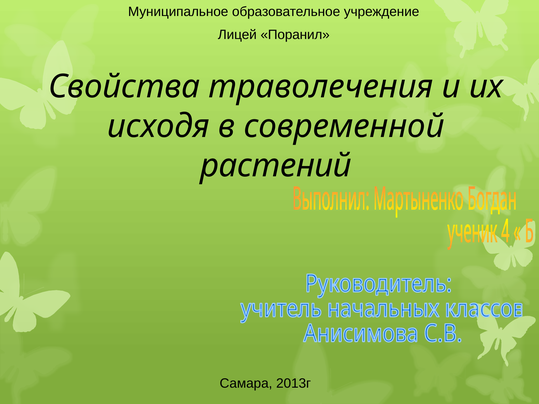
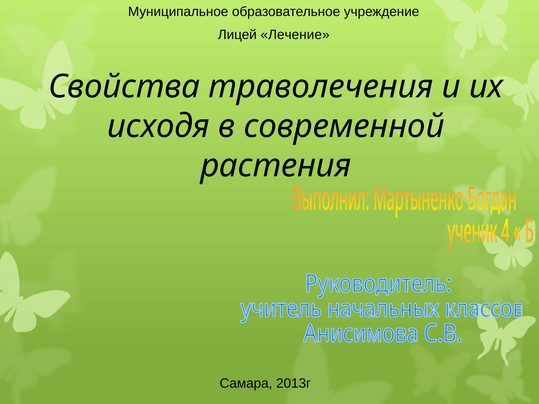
Поранил: Поранил -> Лечение
растений: растений -> растения
